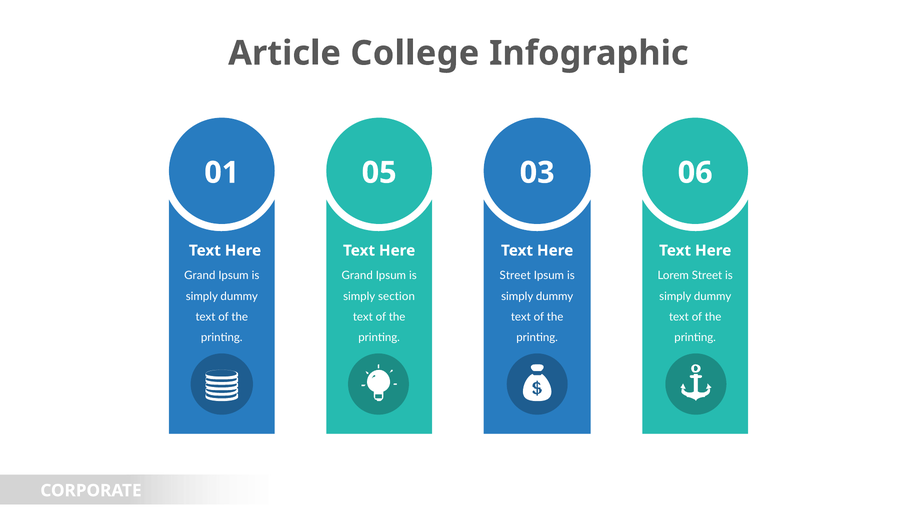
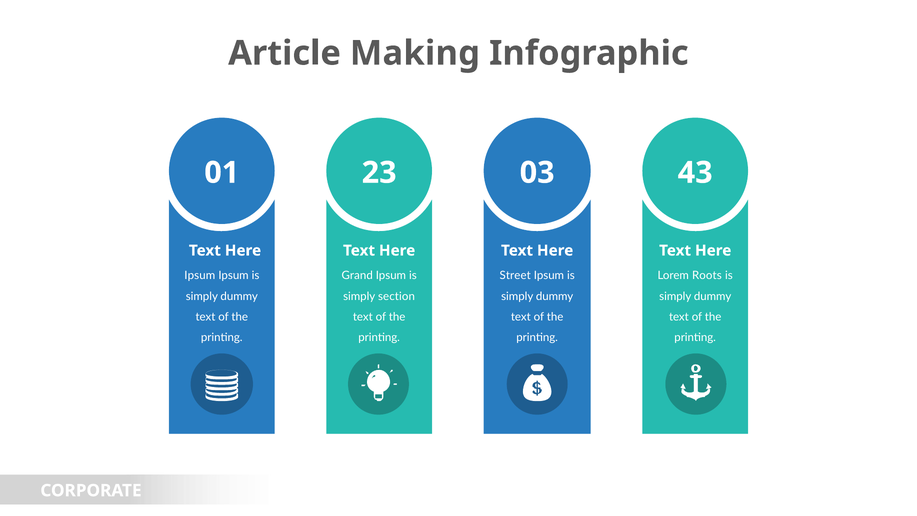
College: College -> Making
05: 05 -> 23
06: 06 -> 43
Grand at (200, 276): Grand -> Ipsum
Lorem Street: Street -> Roots
